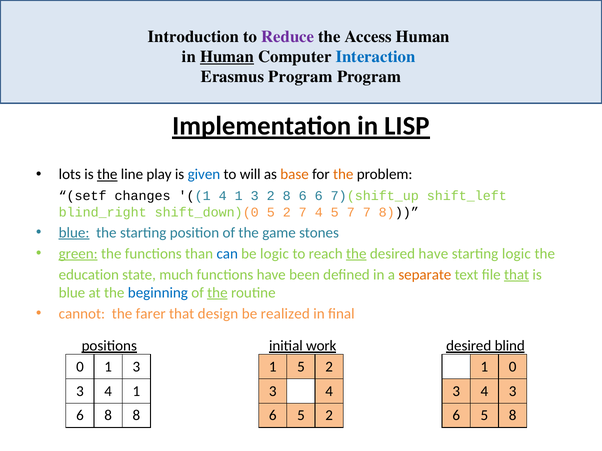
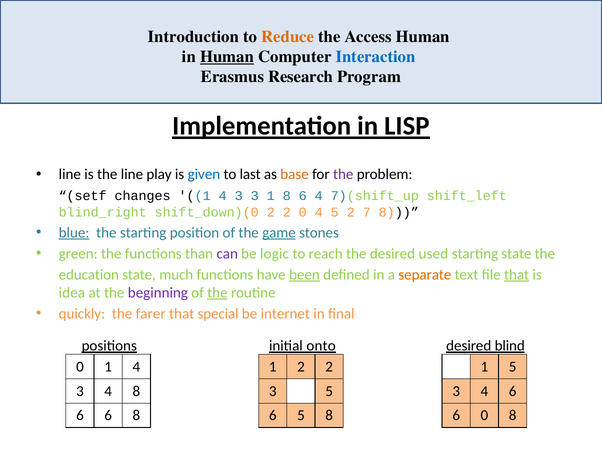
Reduce colour: purple -> orange
Erasmus Program: Program -> Research
lots at (70, 175): lots -> line
the at (107, 175) underline: present -> none
will: will -> last
the at (343, 175) colour: orange -> purple
1 at (239, 196): 1 -> 3
3 2: 2 -> 1
6 6: 6 -> 4
shift_down)(0 5: 5 -> 2
2 7: 7 -> 0
5 7: 7 -> 2
game underline: none -> present
green underline: present -> none
can colour: blue -> purple
the at (356, 254) underline: present -> none
desired have: have -> used
starting logic: logic -> state
been underline: none -> present
blue at (72, 293): blue -> idea
beginning colour: blue -> purple
cannot: cannot -> quickly
design: design -> special
realized: realized -> internet
work: work -> onto
0 1 3: 3 -> 4
1 5: 5 -> 2
1 0: 0 -> 5
3 4 1: 1 -> 8
4 at (329, 392): 4 -> 5
4 3: 3 -> 6
8 at (108, 416): 8 -> 6
6 5 2: 2 -> 8
5 at (484, 416): 5 -> 0
